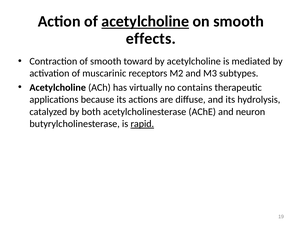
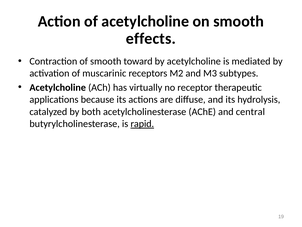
acetylcholine at (145, 21) underline: present -> none
contains: contains -> receptor
neuron: neuron -> central
